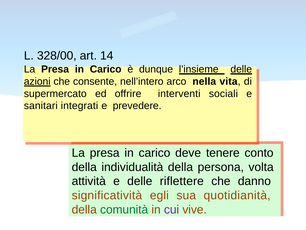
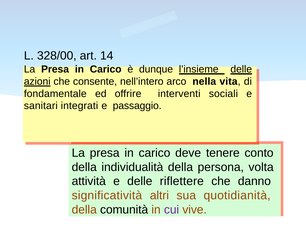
supermercato: supermercato -> fondamentale
prevedere: prevedere -> passaggio
egli: egli -> altri
comunità colour: green -> black
